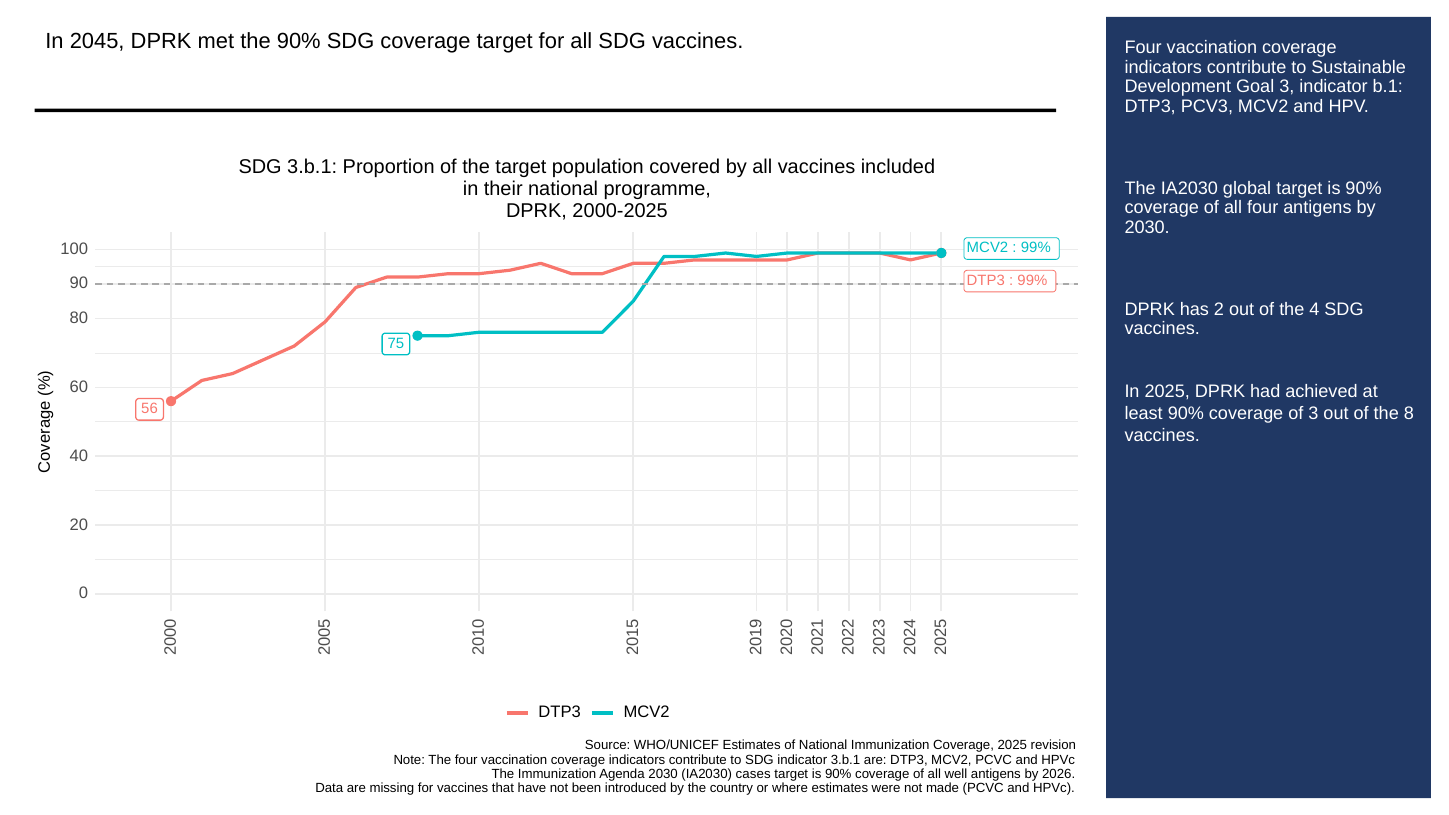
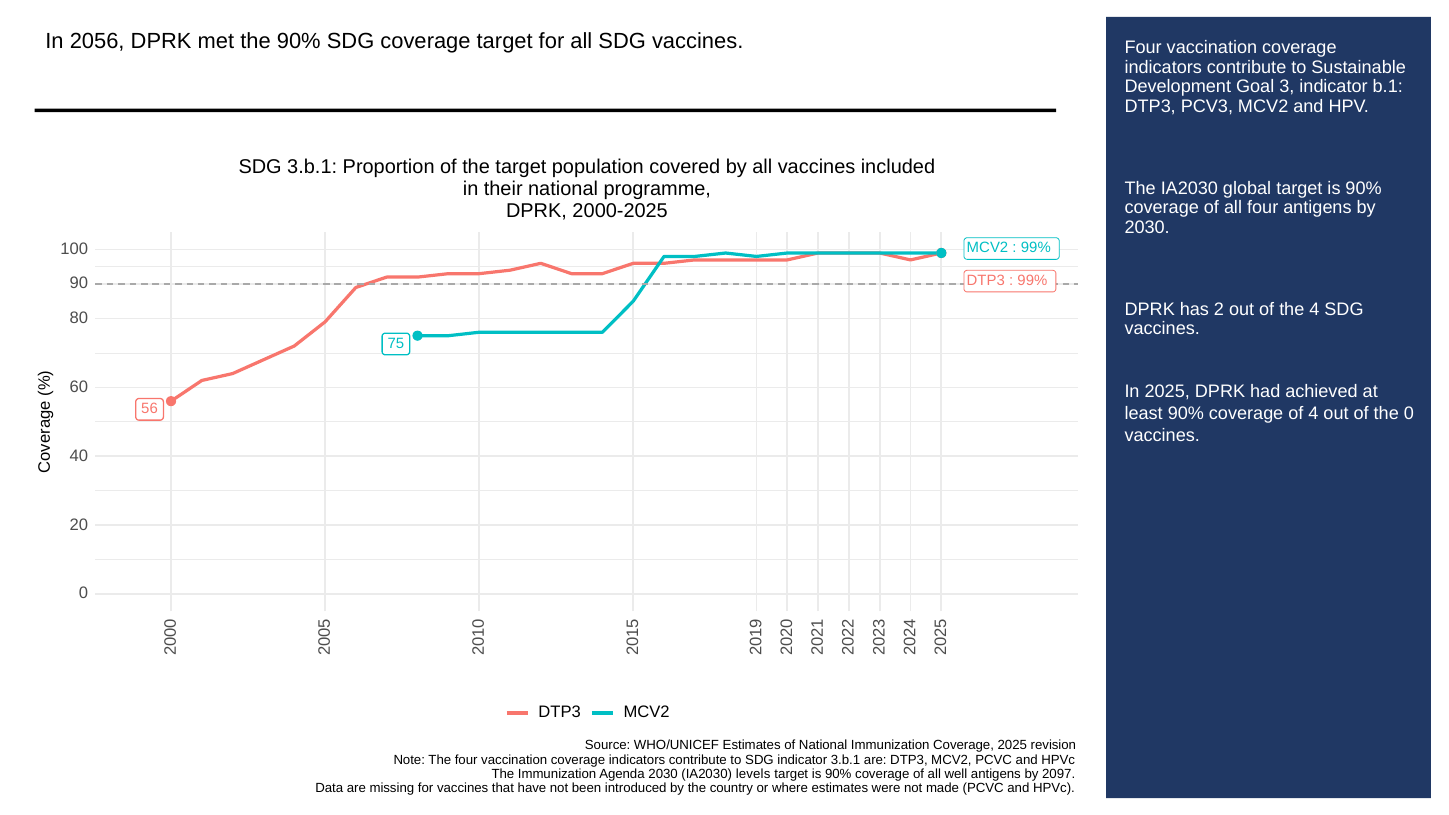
2045: 2045 -> 2056
of 3: 3 -> 4
the 8: 8 -> 0
cases: cases -> levels
2026: 2026 -> 2097
